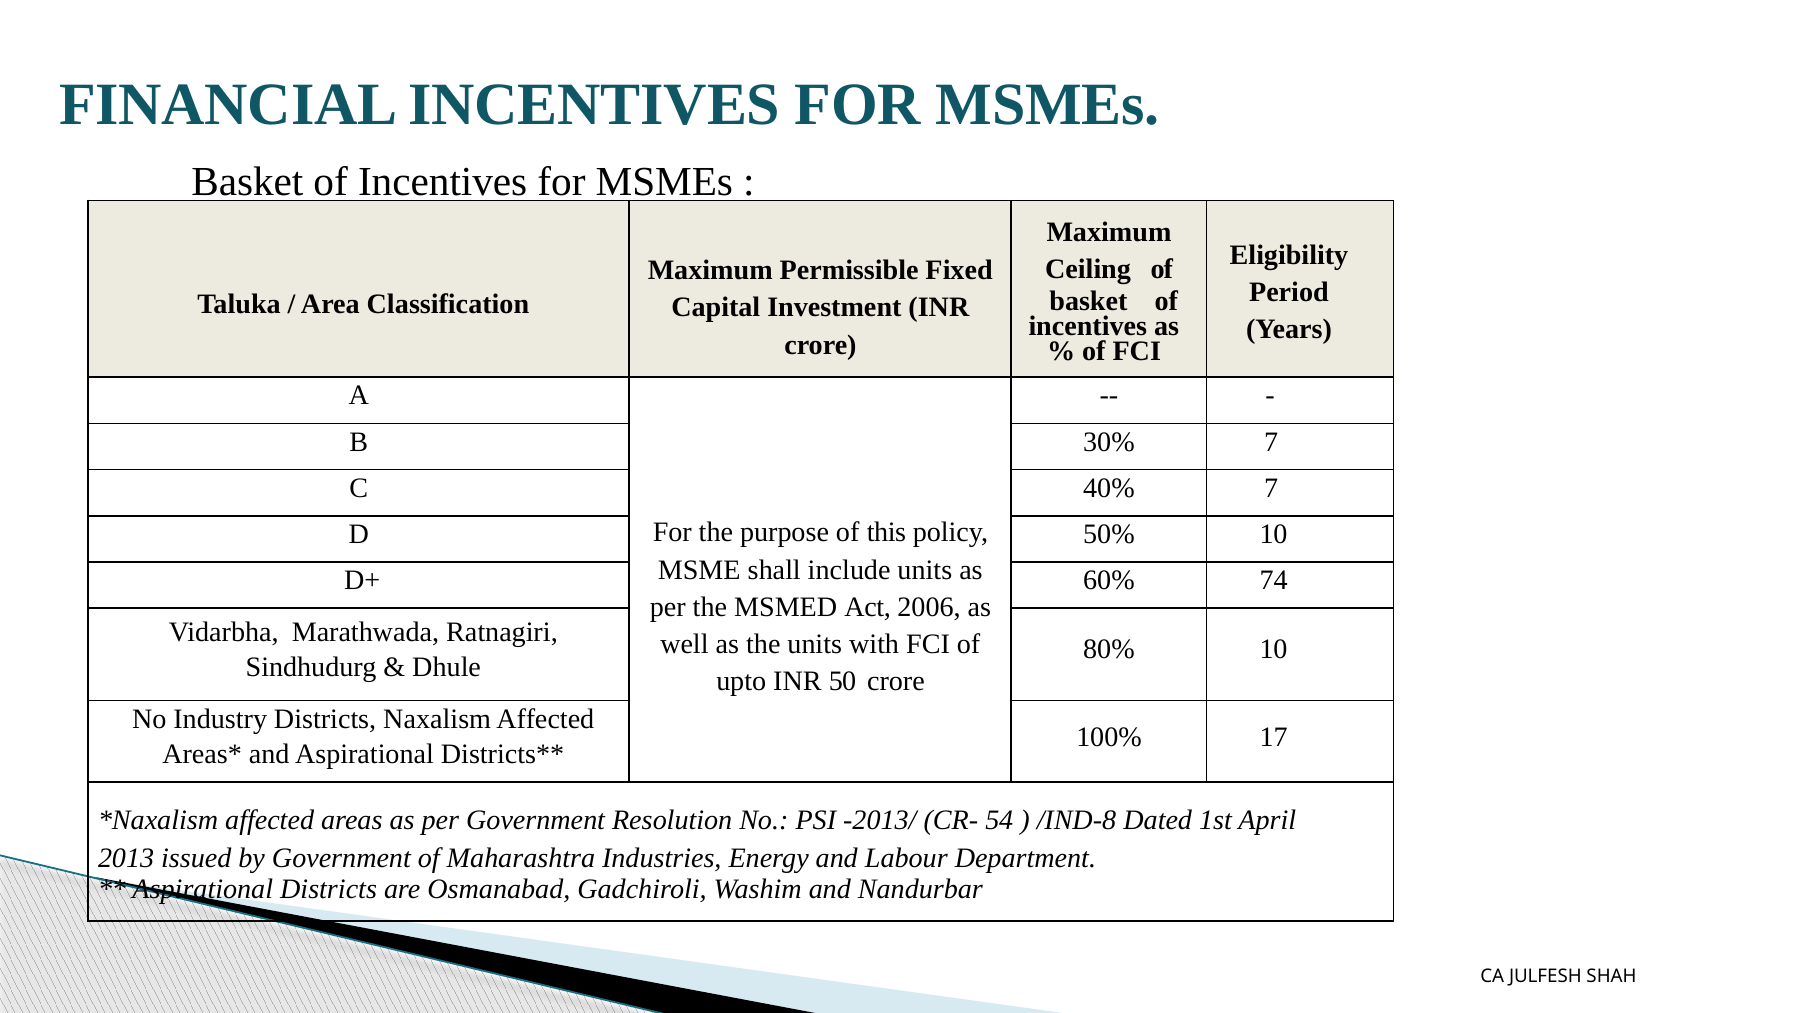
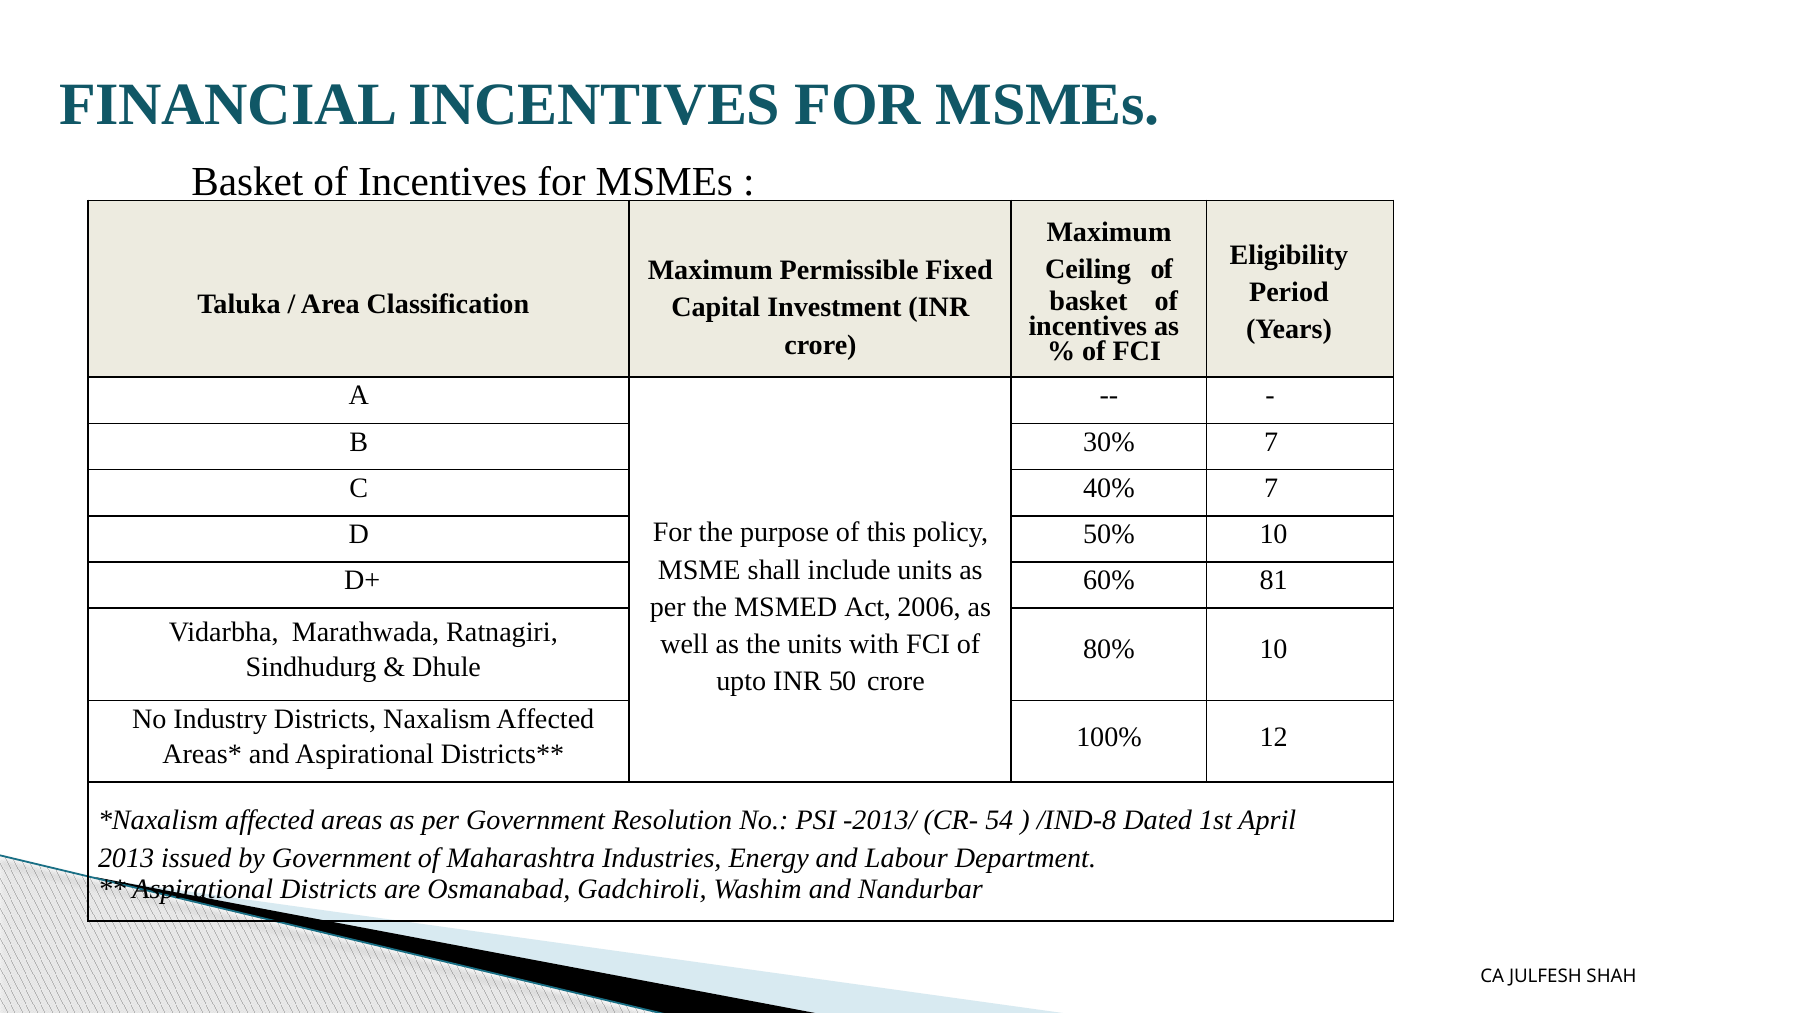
74: 74 -> 81
17: 17 -> 12
